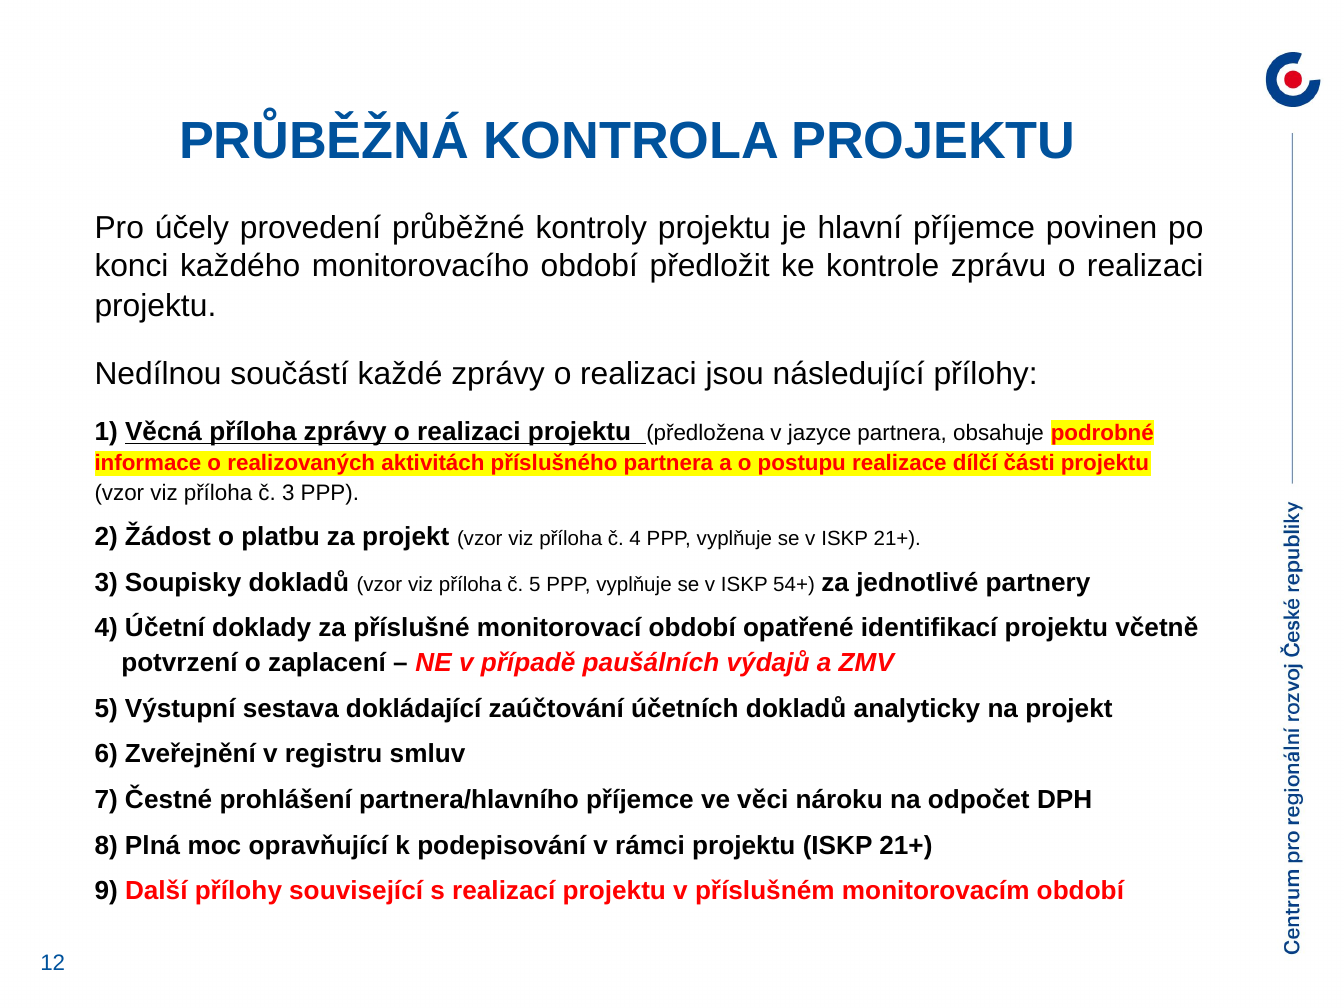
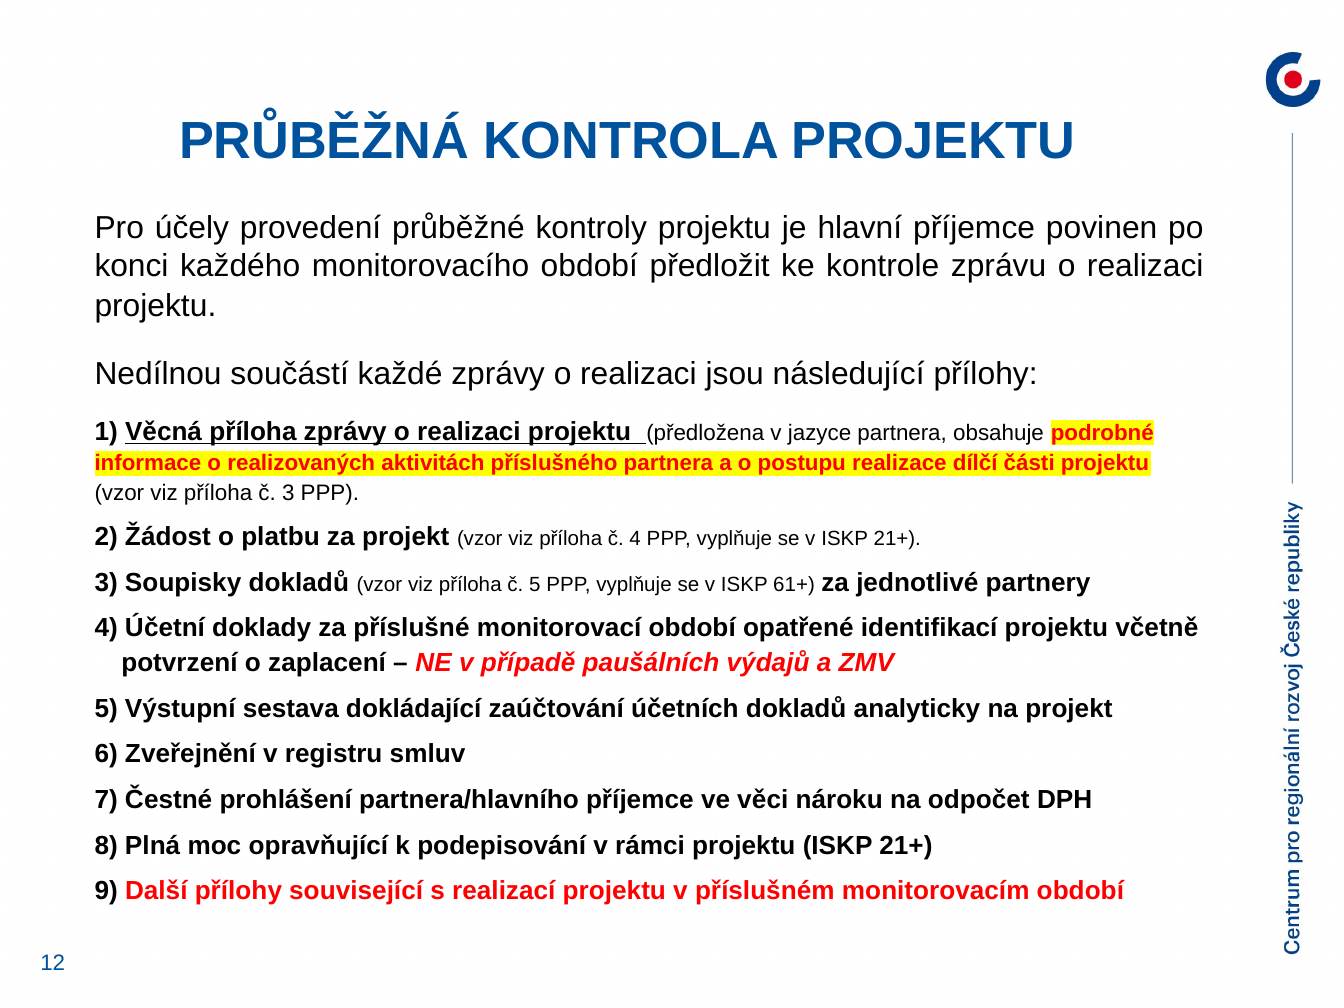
54+: 54+ -> 61+
